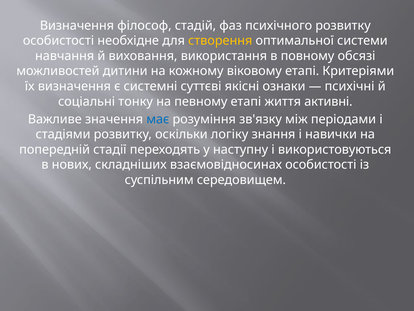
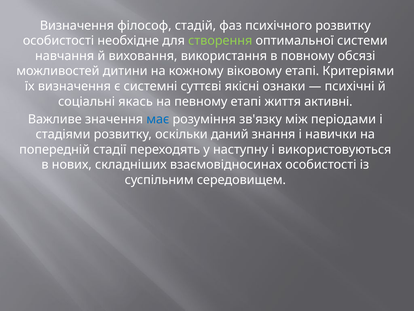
створення colour: yellow -> light green
тонку: тонку -> якась
логіку: логіку -> даний
